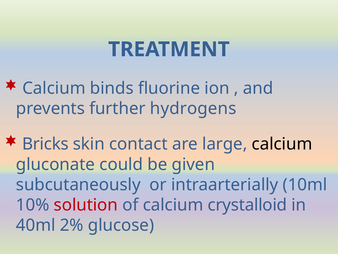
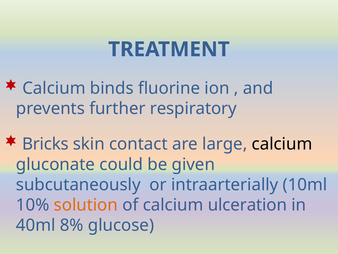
hydrogens: hydrogens -> respiratory
solution colour: red -> orange
crystalloid: crystalloid -> ulceration
2%: 2% -> 8%
